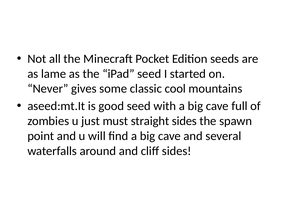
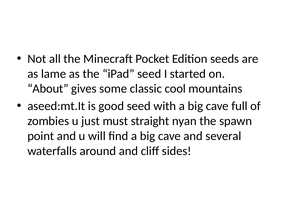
Never: Never -> About
straight sides: sides -> nyan
